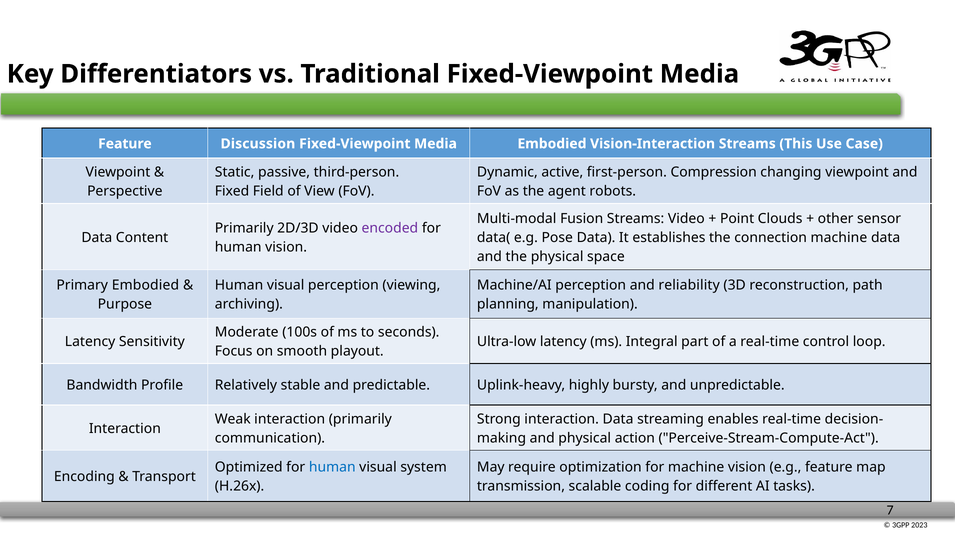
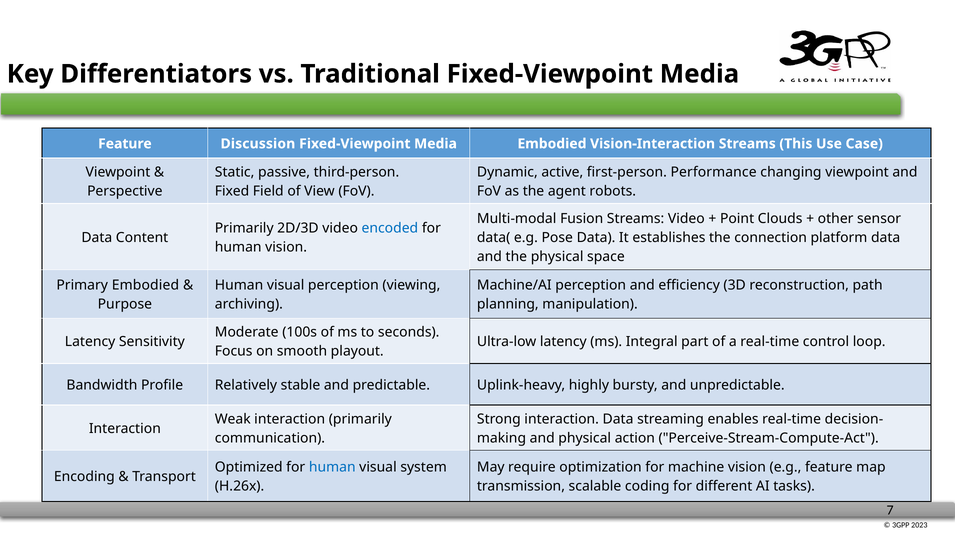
Compression: Compression -> Performance
encoded colour: purple -> blue
connection machine: machine -> platform
reliability: reliability -> efficiency
